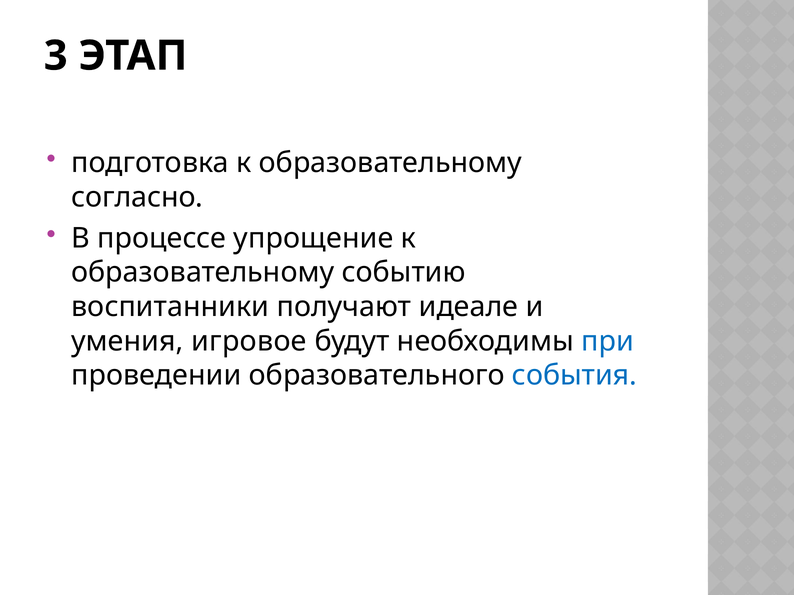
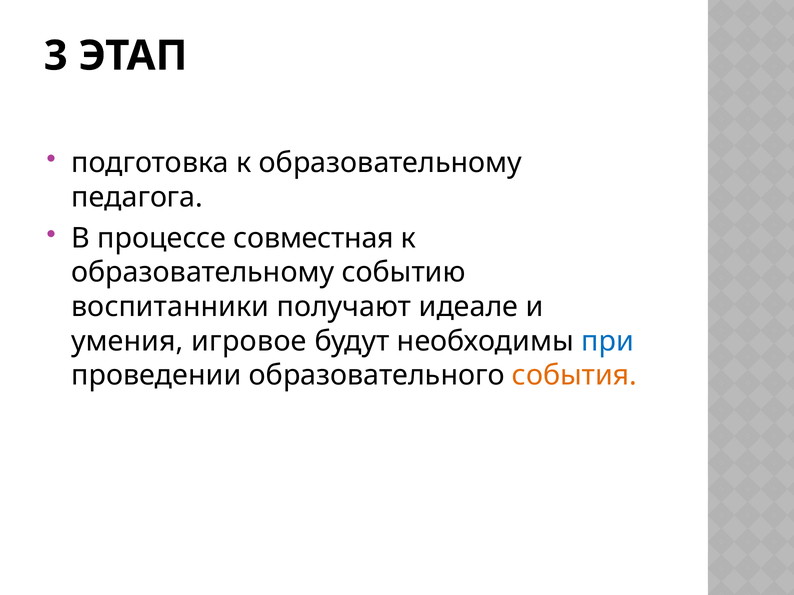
согласно: согласно -> педагога
упрощение: упрощение -> совместная
события colour: blue -> orange
